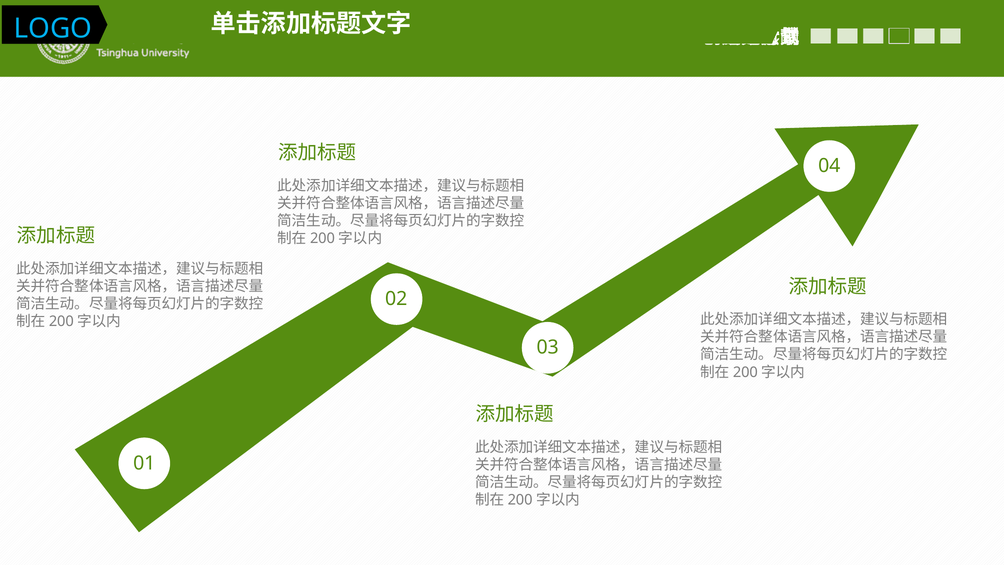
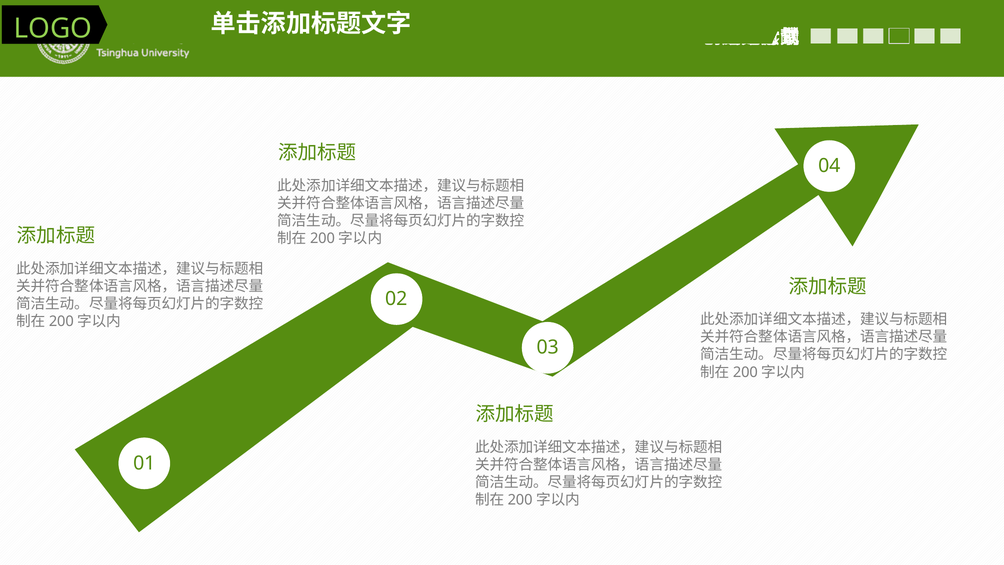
LOGO colour: light blue -> light green
